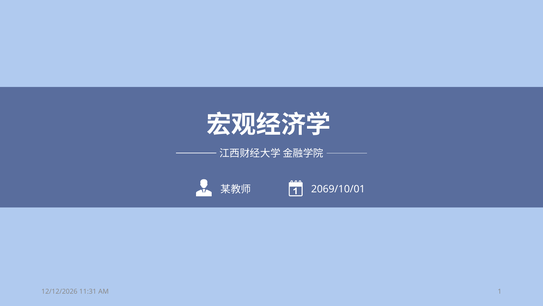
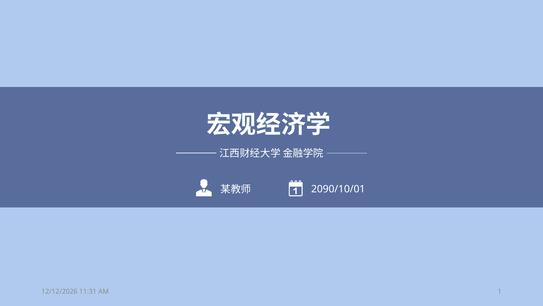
2069/10/01: 2069/10/01 -> 2090/10/01
